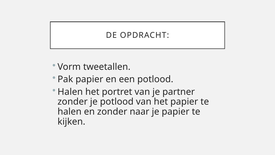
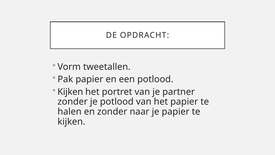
Halen at (70, 92): Halen -> Kijken
